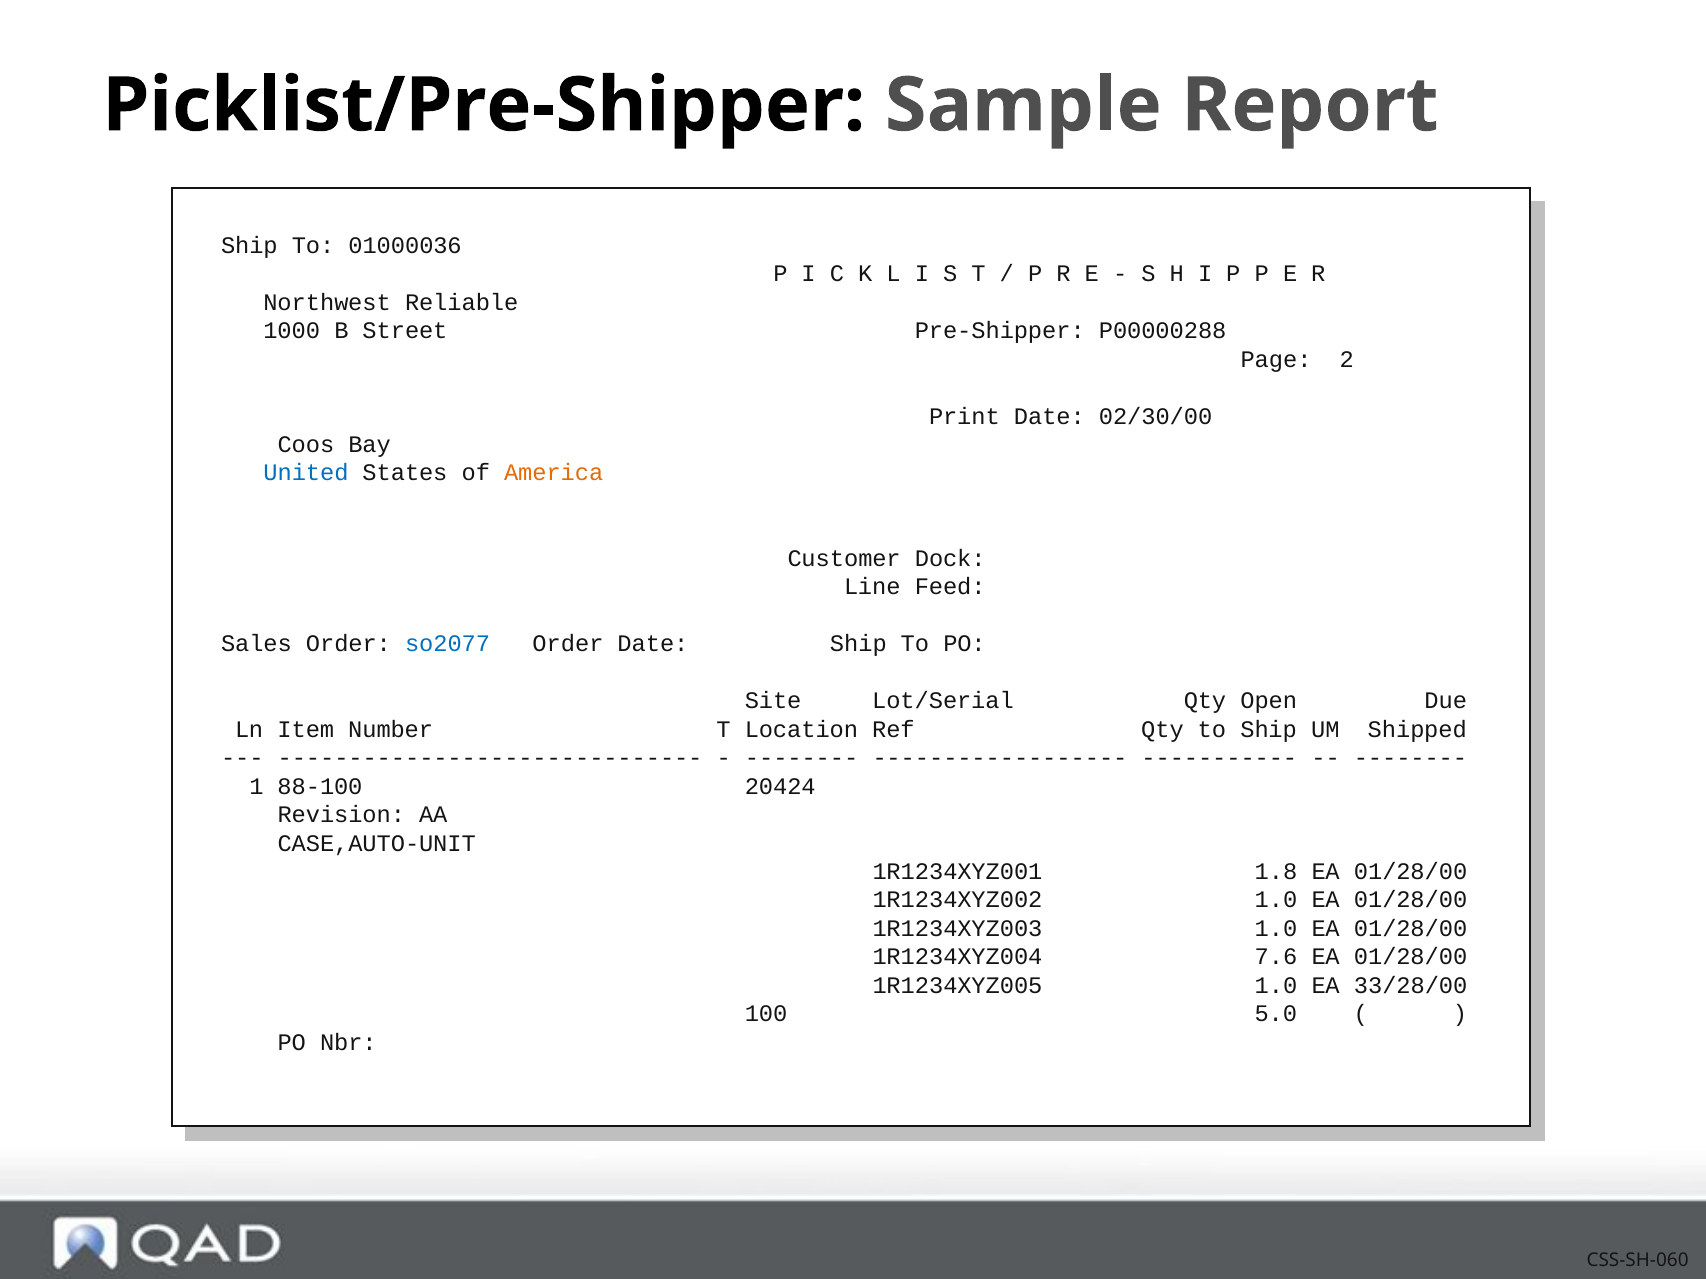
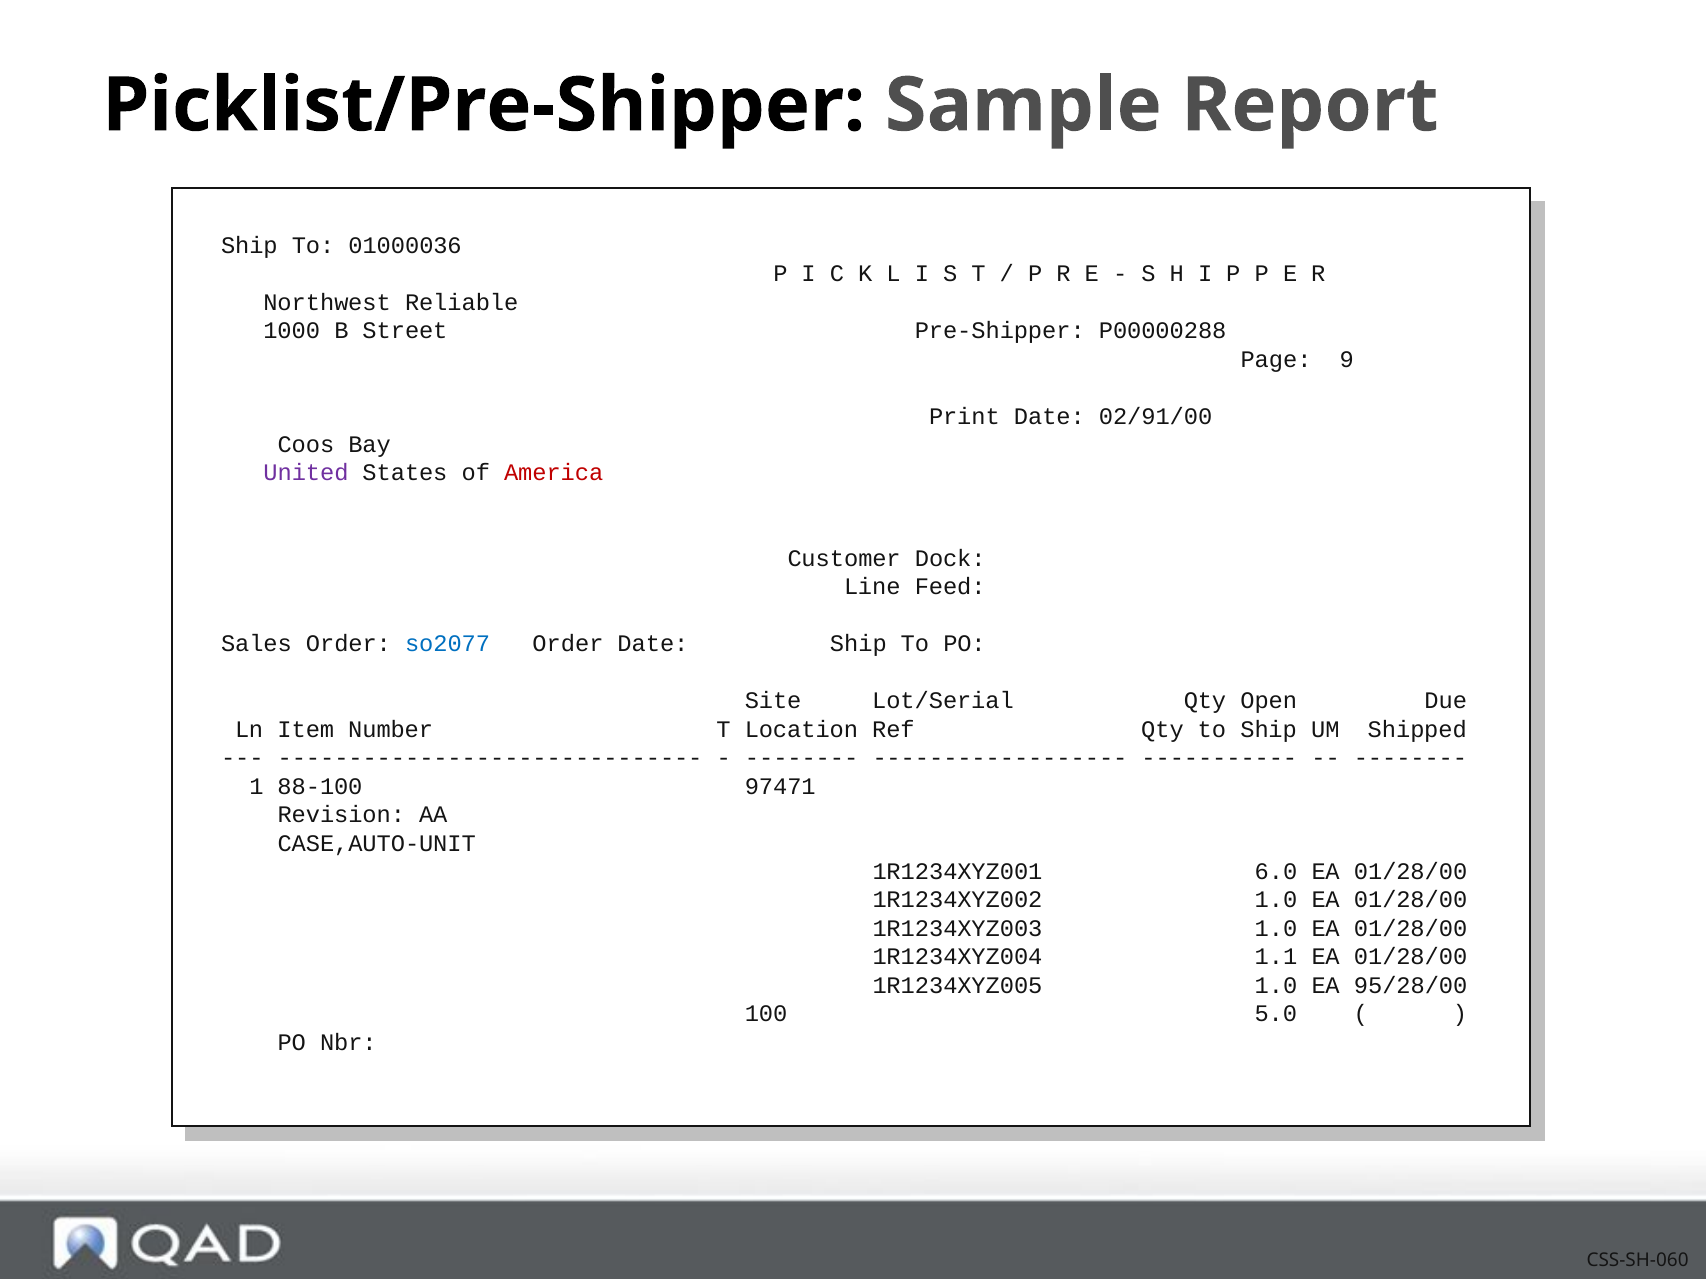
2: 2 -> 9
02/30/00: 02/30/00 -> 02/91/00
United colour: blue -> purple
America colour: orange -> red
20424: 20424 -> 97471
1.8: 1.8 -> 6.0
7.6: 7.6 -> 1.1
33/28/00: 33/28/00 -> 95/28/00
